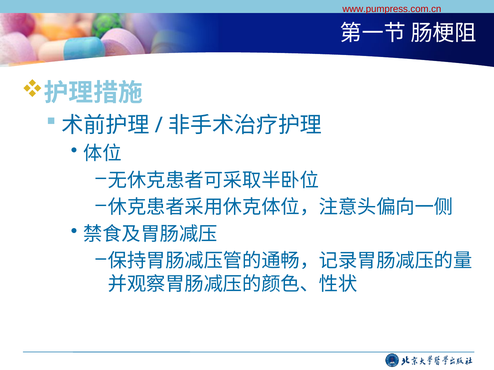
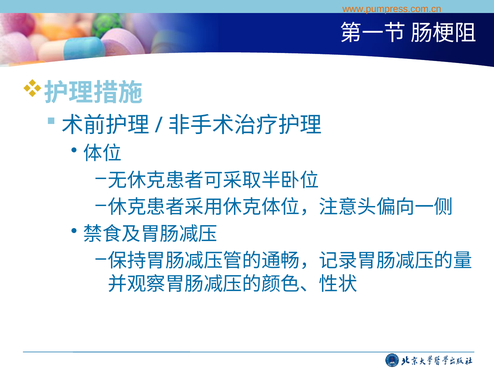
www.pumpress.com.cn colour: red -> orange
